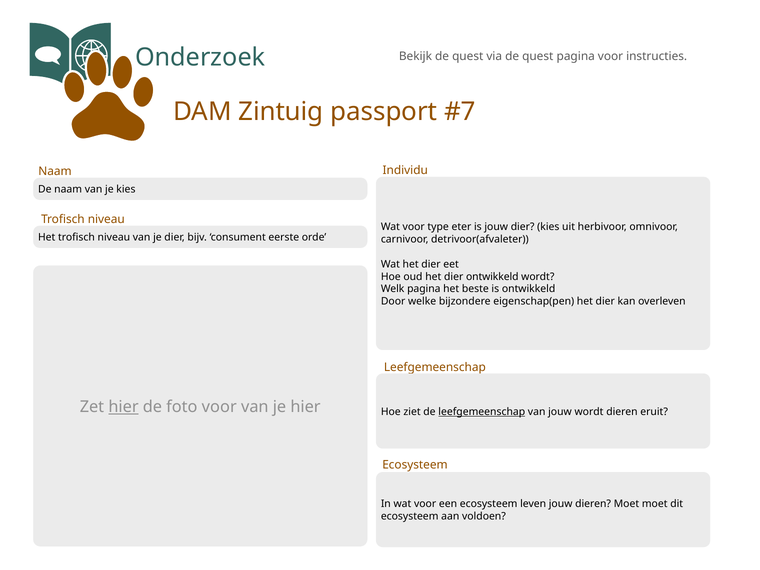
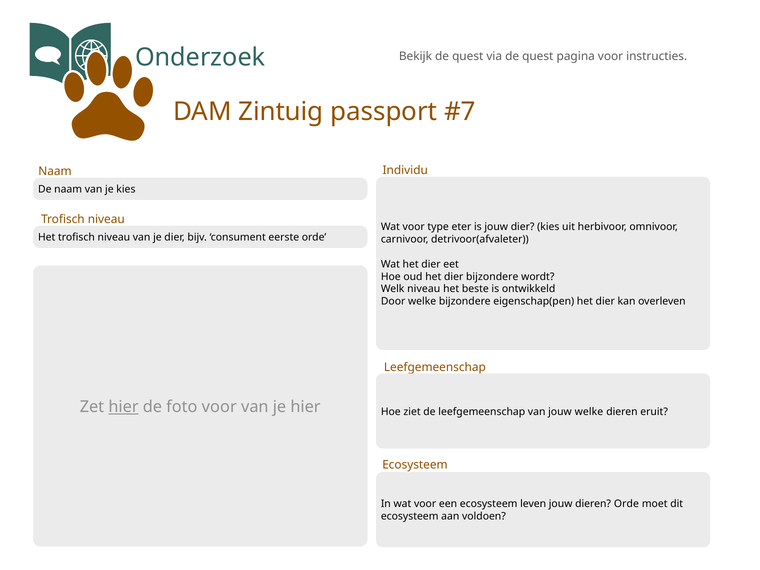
dier ontwikkeld: ontwikkeld -> bijzondere
Welk pagina: pagina -> niveau
leefgemeenschap at (482, 412) underline: present -> none
jouw wordt: wordt -> welke
dieren Moet: Moet -> Orde
